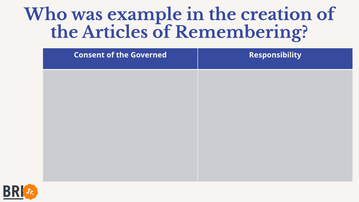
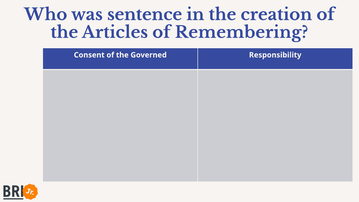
example: example -> sentence
